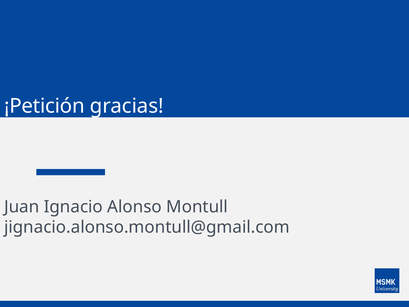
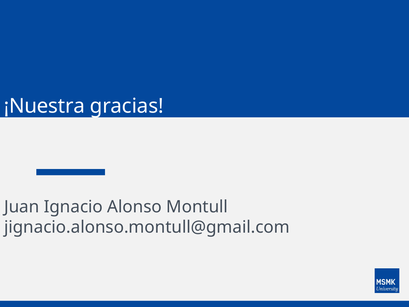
¡Petición: ¡Petición -> ¡Nuestra
